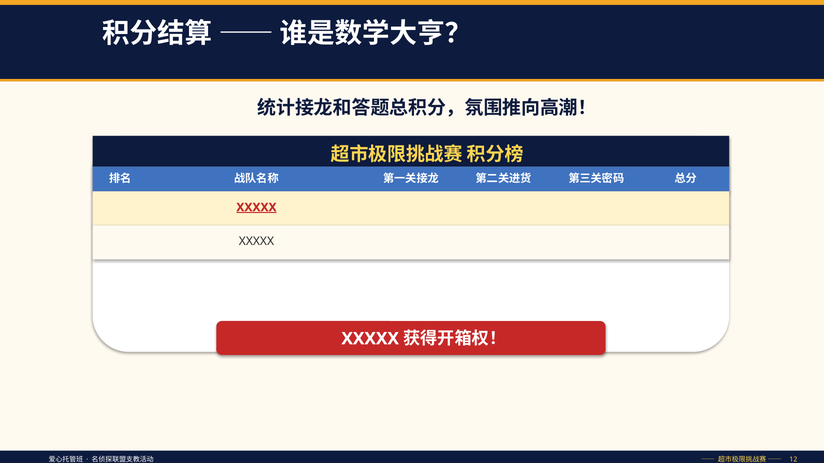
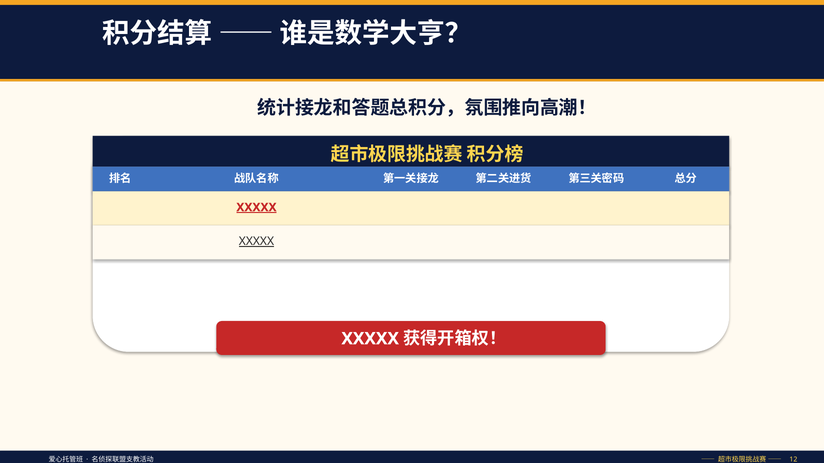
XXXXX at (256, 242) underline: none -> present
